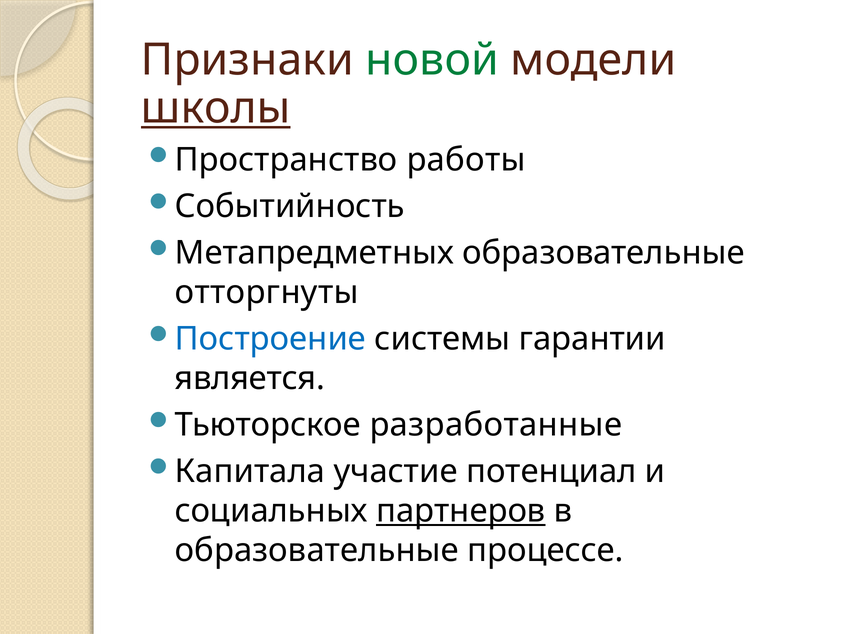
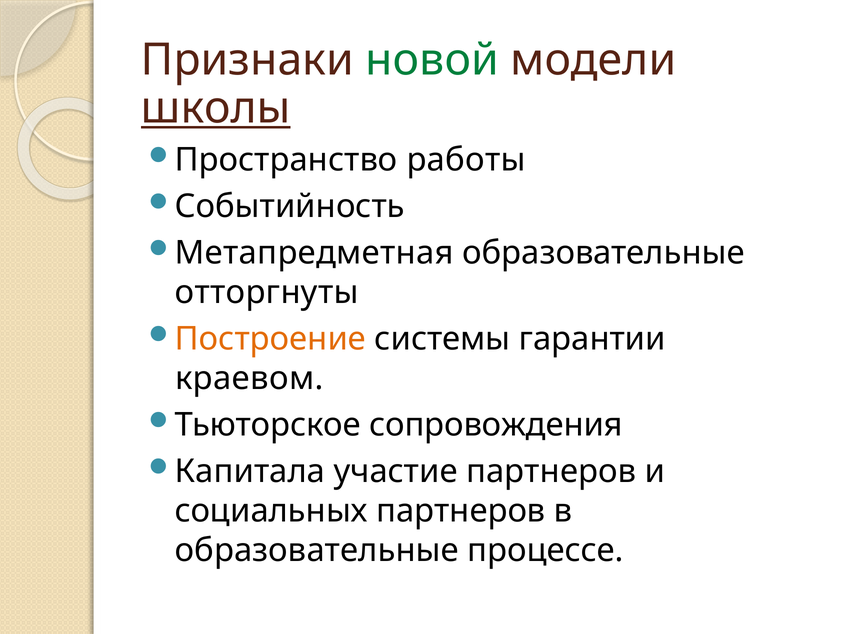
Метапредметных: Метапредметных -> Метапредметная
Построение colour: blue -> orange
является: является -> краевом
разработанные: разработанные -> сопровождения
участие потенциал: потенциал -> партнеров
партнеров at (461, 511) underline: present -> none
